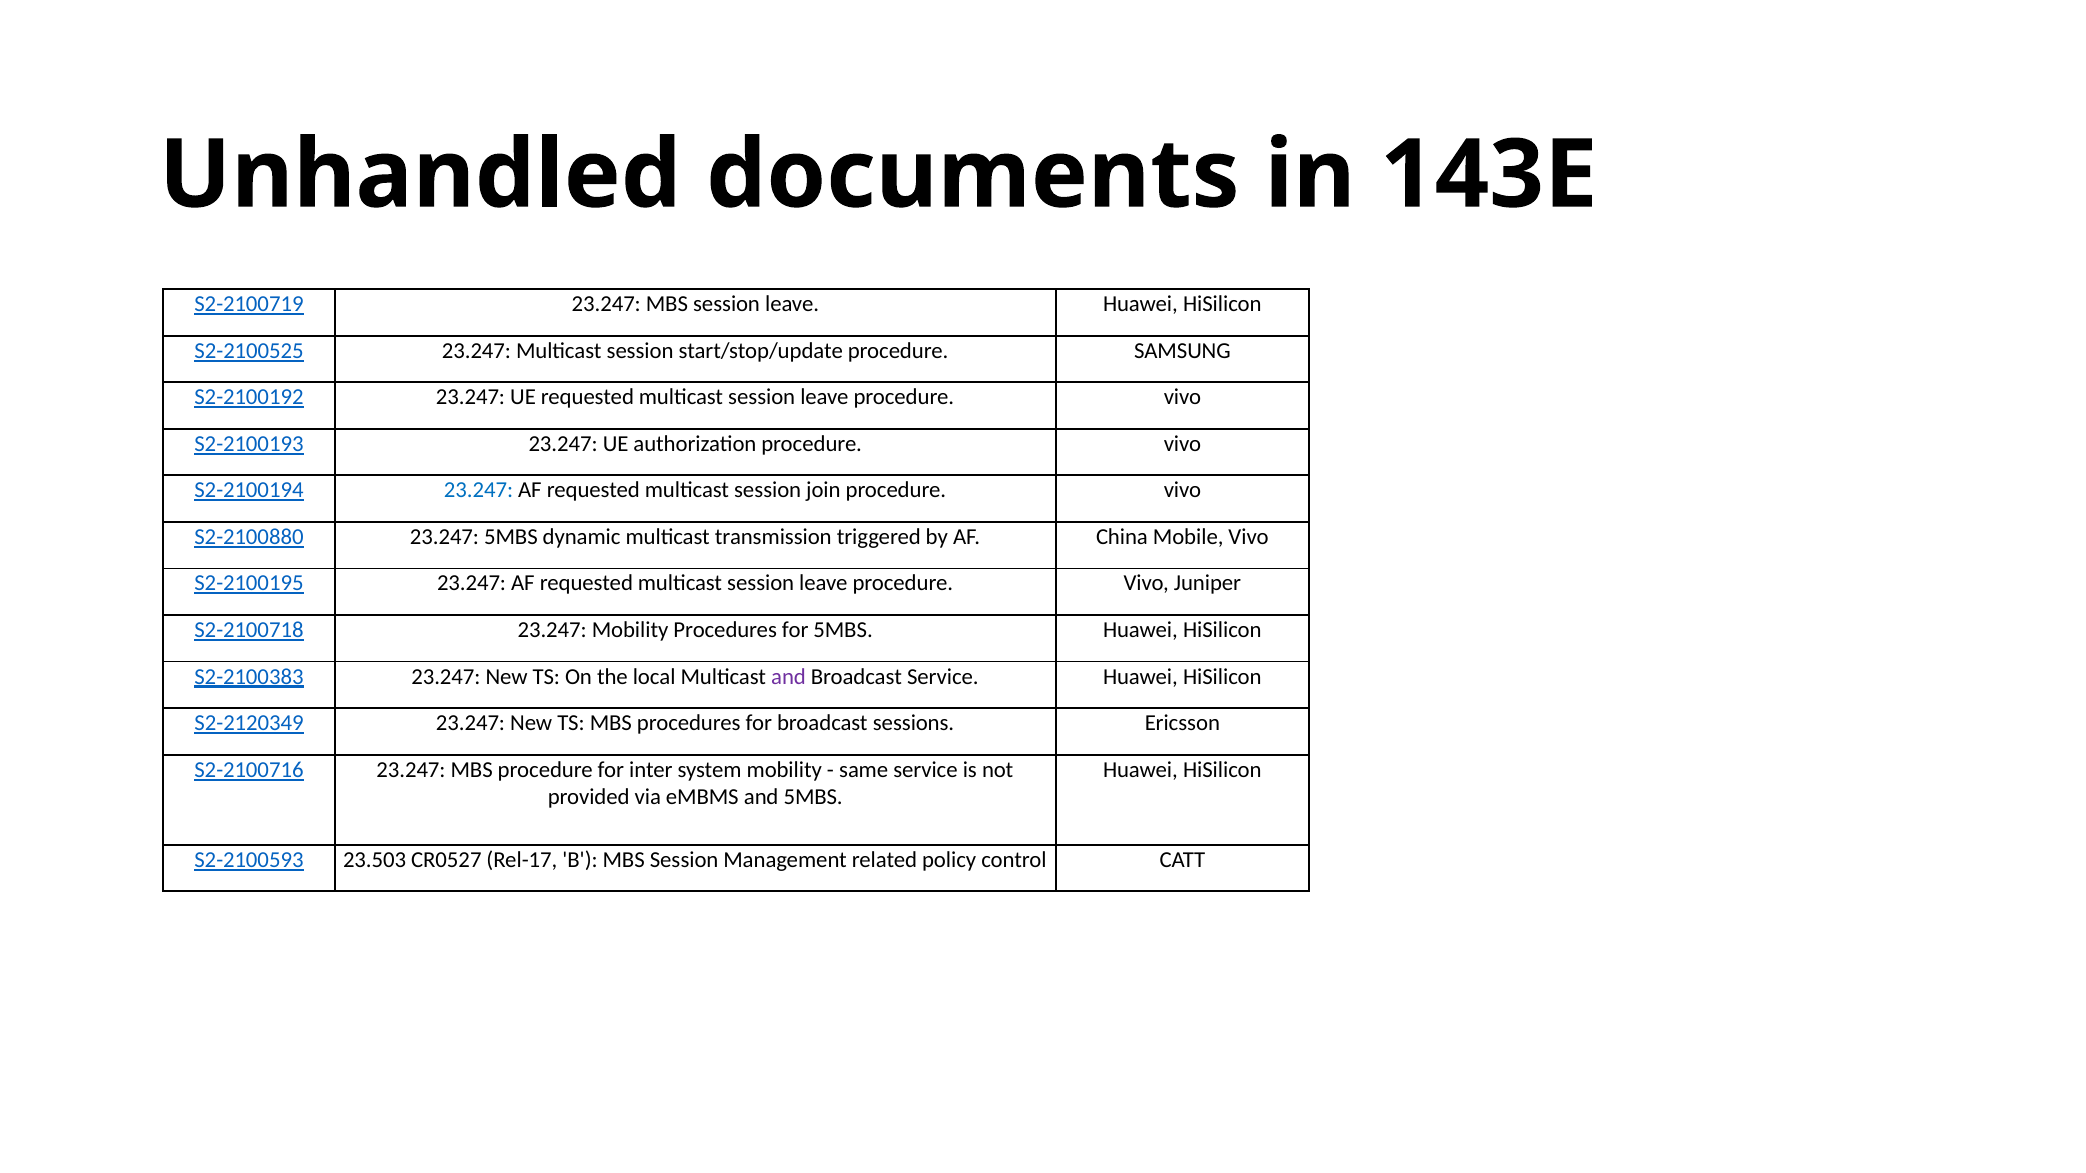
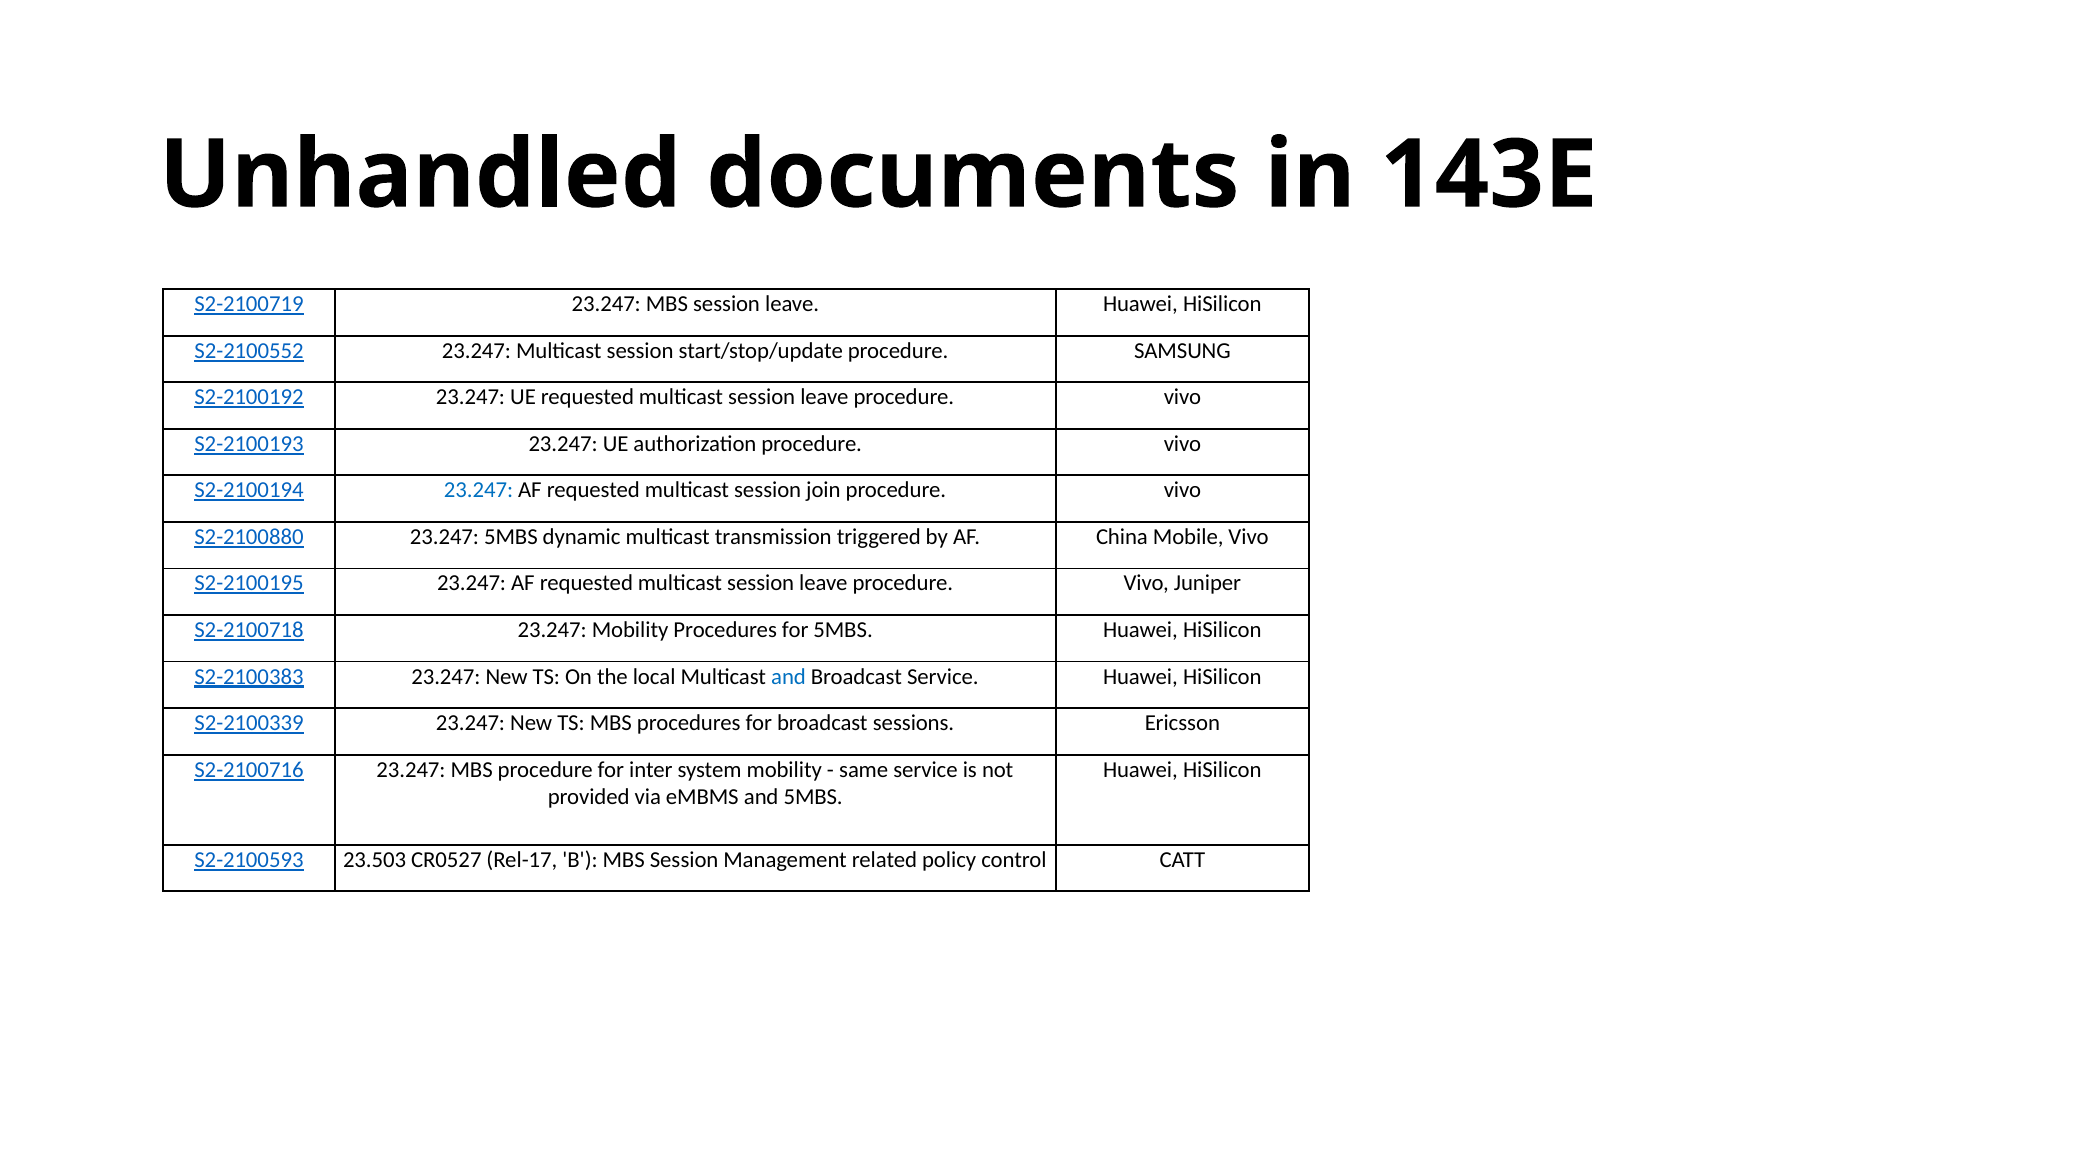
S2-2100525: S2-2100525 -> S2-2100552
and at (789, 677) colour: purple -> blue
S2-2120349: S2-2120349 -> S2-2100339
